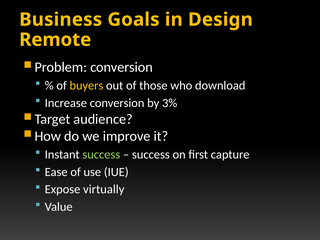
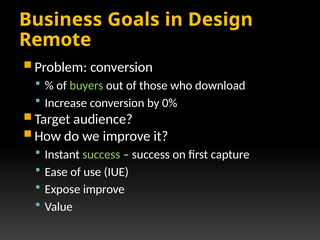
buyers colour: yellow -> light green
3%: 3% -> 0%
Expose virtually: virtually -> improve
